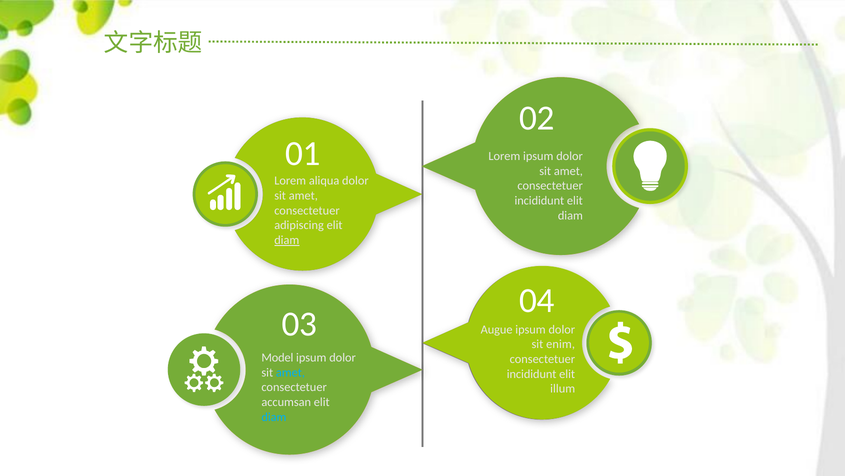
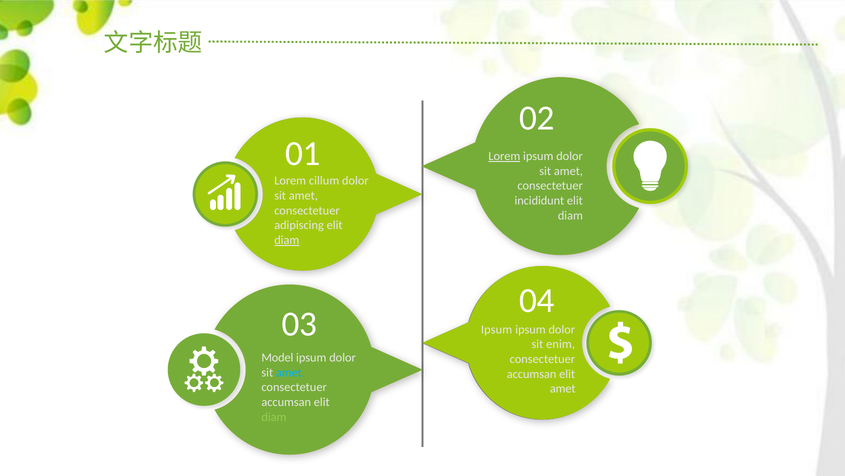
Lorem at (504, 156) underline: none -> present
aliqua: aliqua -> cillum
Augue at (497, 329): Augue -> Ipsum
incididunt at (532, 373): incididunt -> accumsan
illum at (563, 388): illum -> amet
diam at (274, 416) colour: light blue -> light green
